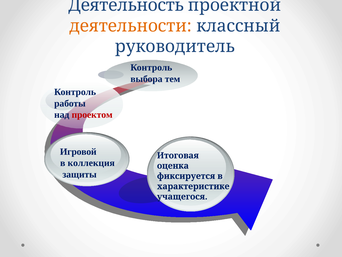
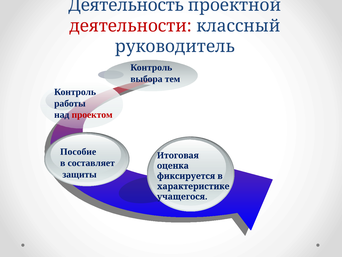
деятельности colour: orange -> red
Игровой: Игровой -> Пособие
коллекция: коллекция -> составляет
